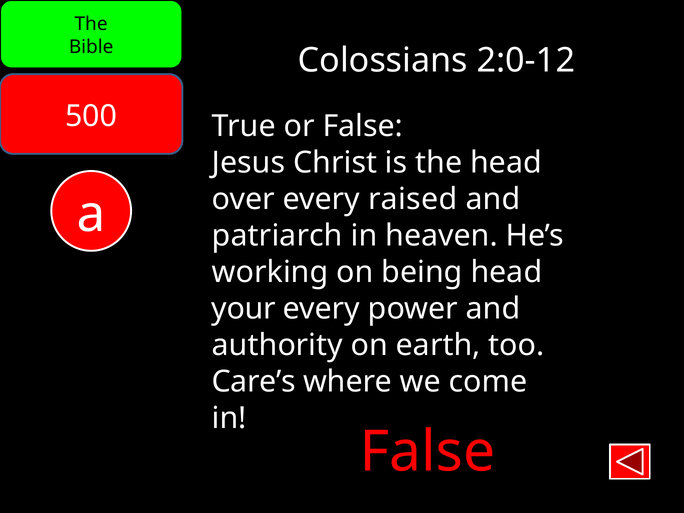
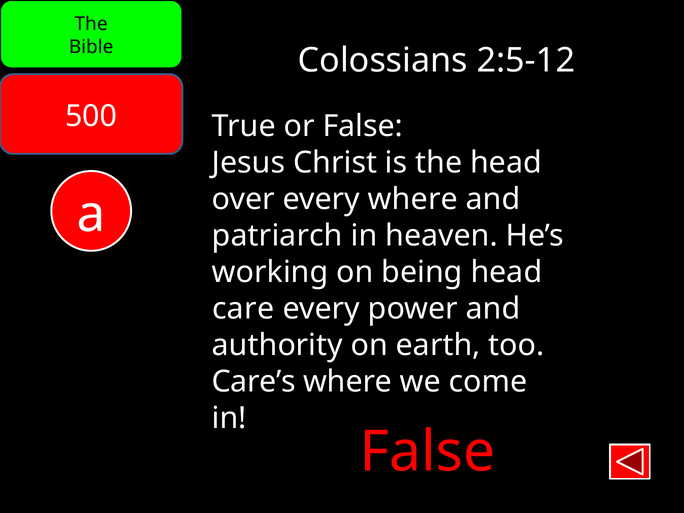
2:0-12: 2:0-12 -> 2:5-12
every raised: raised -> where
your: your -> care
